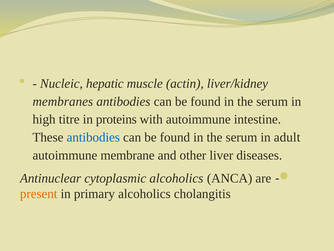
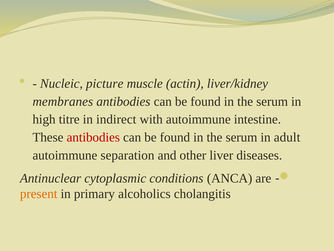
hepatic: hepatic -> picture
proteins: proteins -> indirect
antibodies at (93, 137) colour: blue -> red
membrane: membrane -> separation
cytoplasmic alcoholics: alcoholics -> conditions
